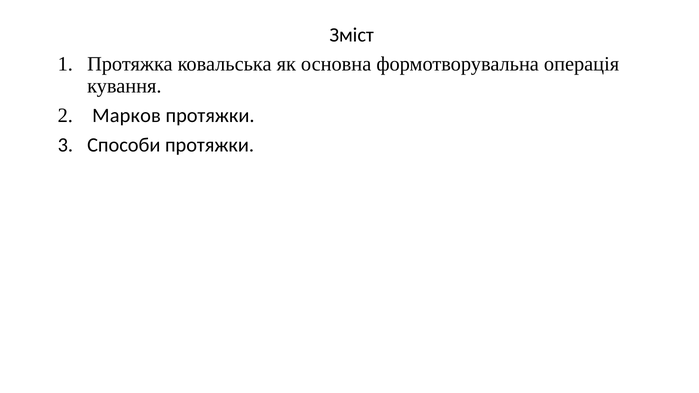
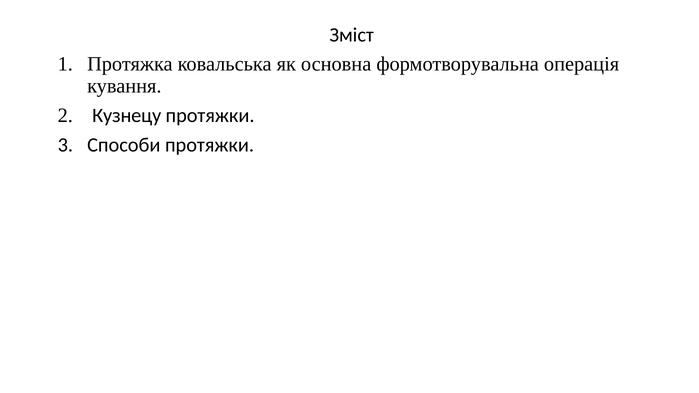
Марков: Марков -> Кузнецу
